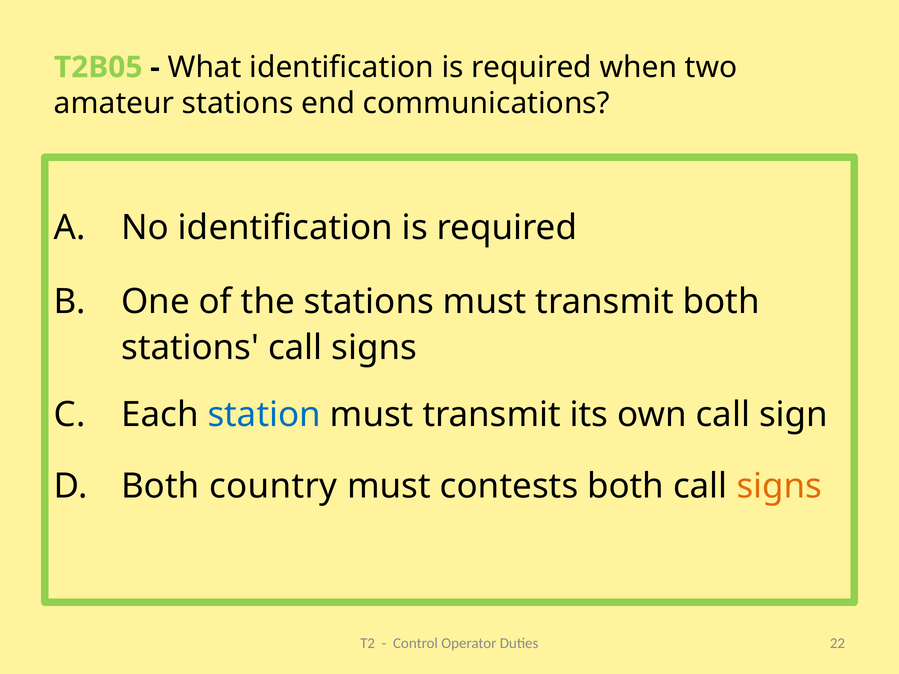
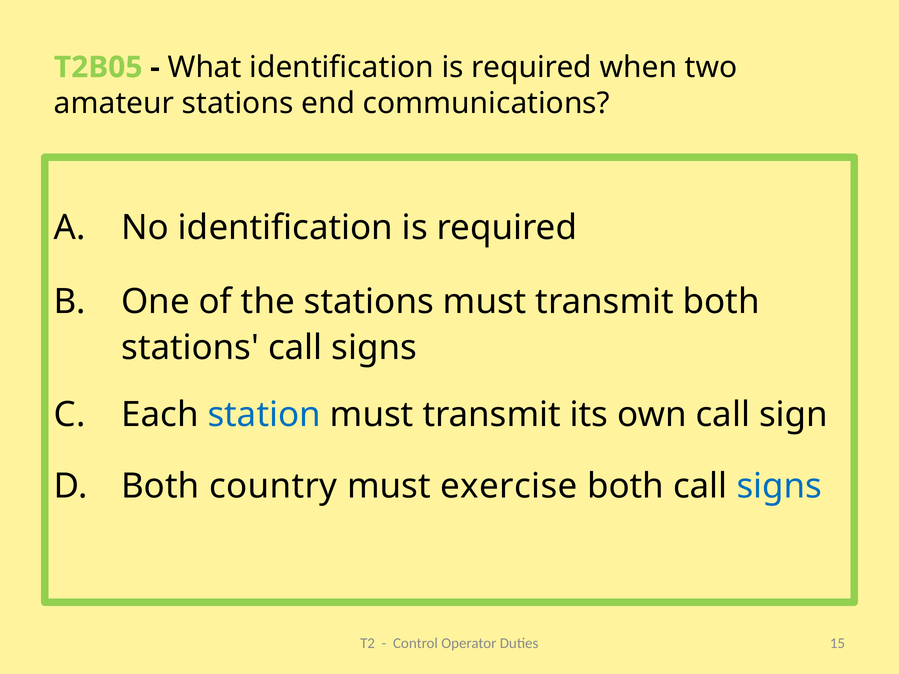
contests: contests -> exercise
signs at (779, 487) colour: orange -> blue
22: 22 -> 15
